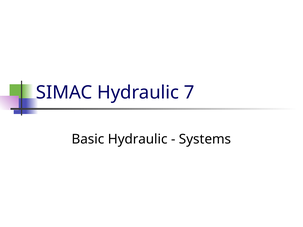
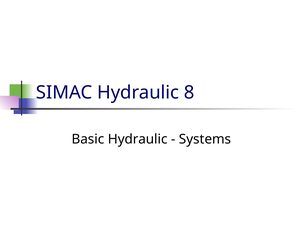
7: 7 -> 8
